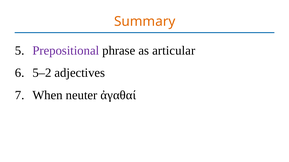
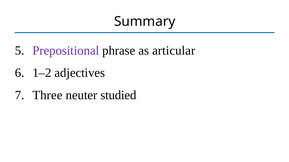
Summary colour: orange -> black
5–2: 5–2 -> 1–2
When: When -> Three
ἀγαθαί: ἀγαθαί -> studied
